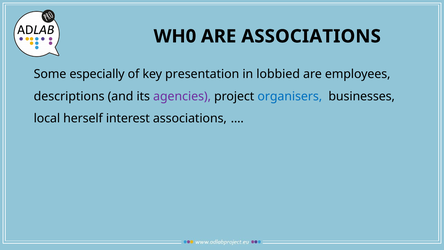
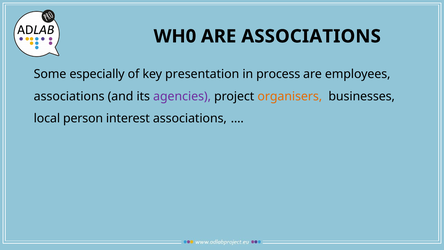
lobbied: lobbied -> process
descriptions at (69, 96): descriptions -> associations
organisers colour: blue -> orange
herself: herself -> person
